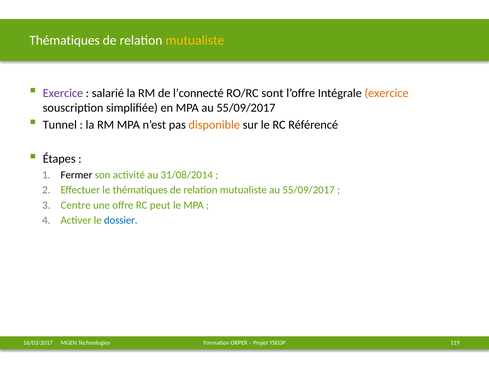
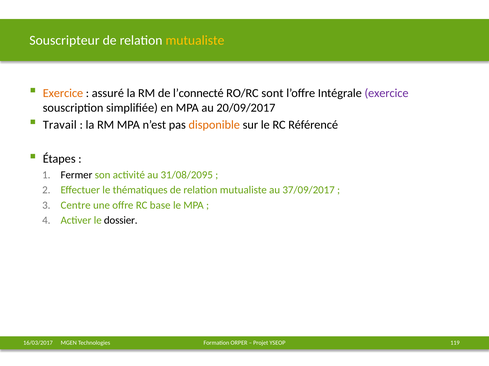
Thématiques at (65, 40): Thématiques -> Souscripteur
Exercice at (63, 93) colour: purple -> orange
salarié: salarié -> assuré
exercice at (387, 93) colour: orange -> purple
MPA au 55/09/2017: 55/09/2017 -> 20/09/2017
Tunnel: Tunnel -> Travail
31/08/2014: 31/08/2014 -> 31/08/2095
mutualiste au 55/09/2017: 55/09/2017 -> 37/09/2017
peut: peut -> base
dossier colour: blue -> black
